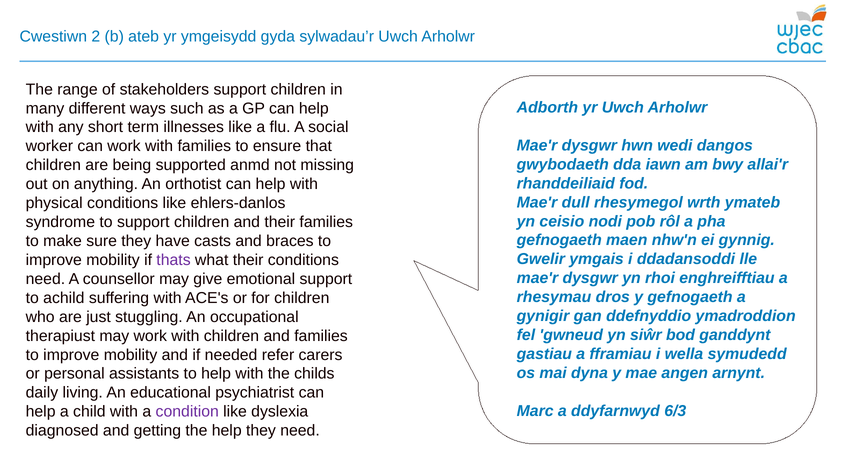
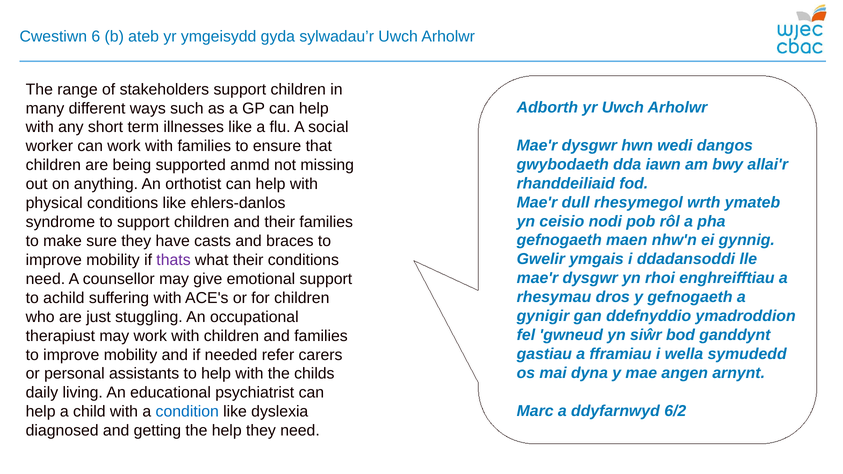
2: 2 -> 6
6/3: 6/3 -> 6/2
condition colour: purple -> blue
